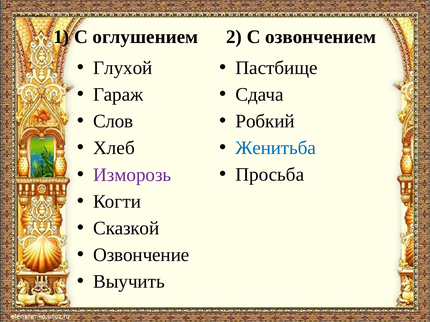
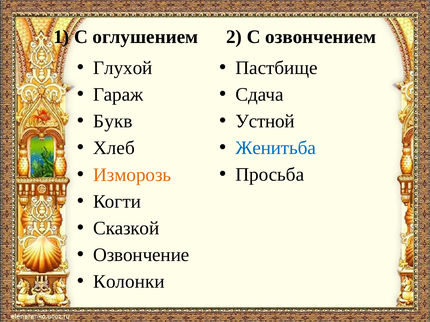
Робкий: Робкий -> Устной
Слов: Слов -> Букв
Изморозь colour: purple -> orange
Выучить: Выучить -> Колонки
